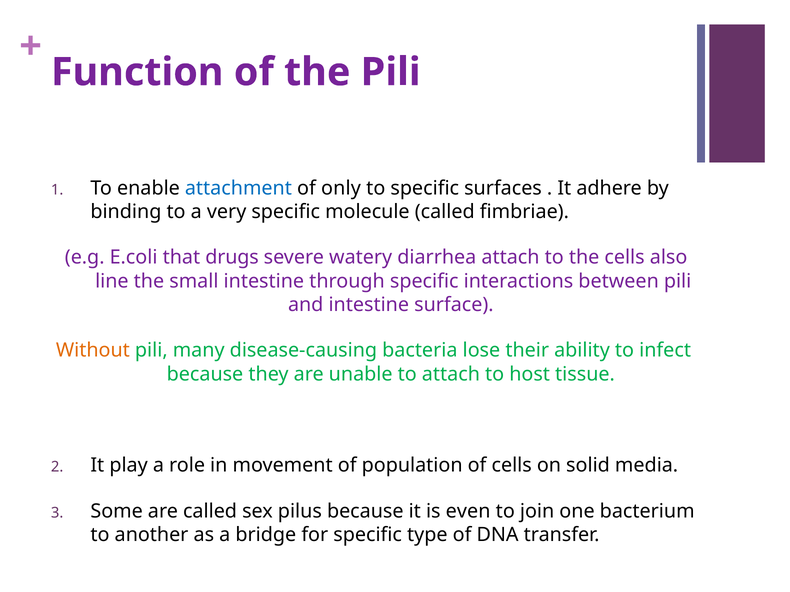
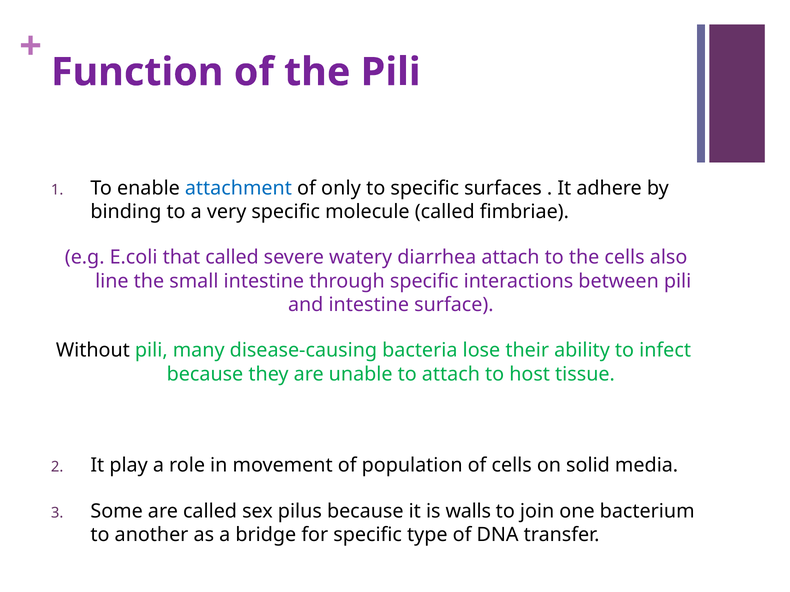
that drugs: drugs -> called
Without colour: orange -> black
even: even -> walls
